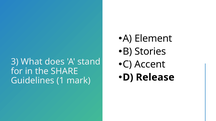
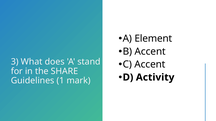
B Stories: Stories -> Accent
Release: Release -> Activity
